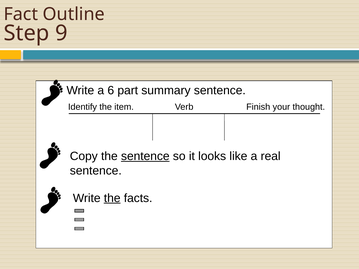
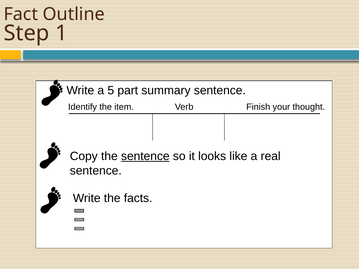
9: 9 -> 1
6: 6 -> 5
the at (112, 198) underline: present -> none
